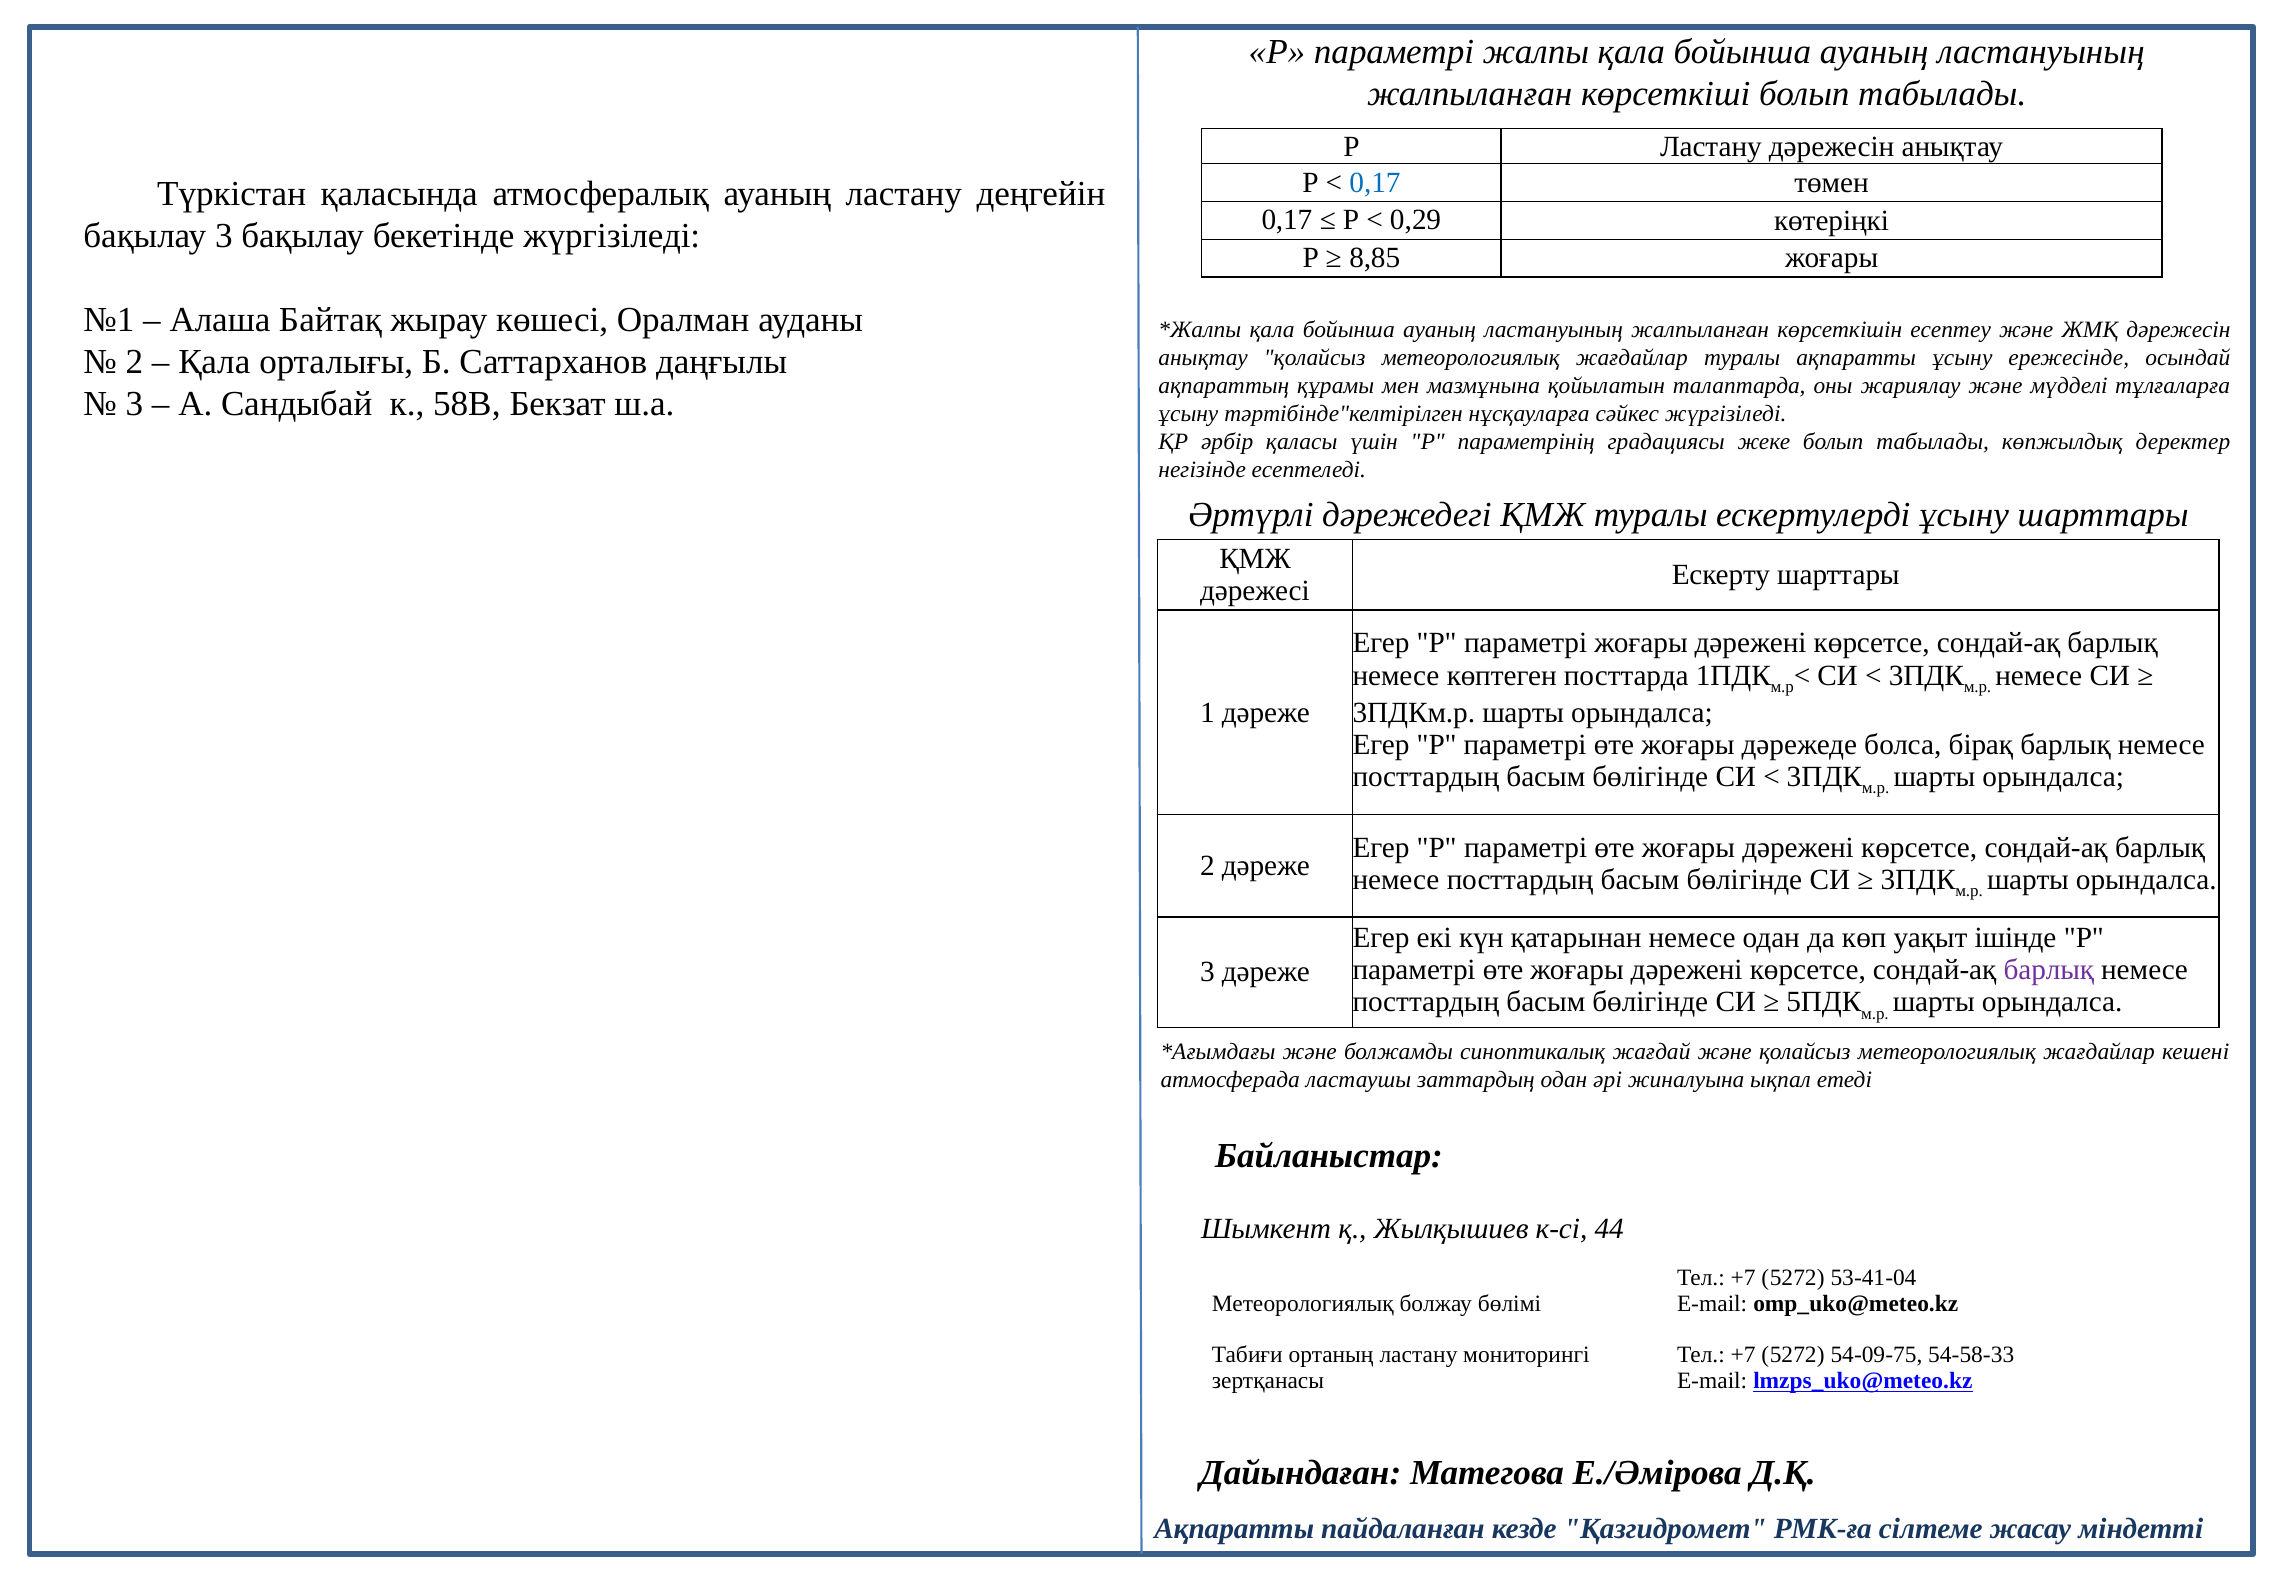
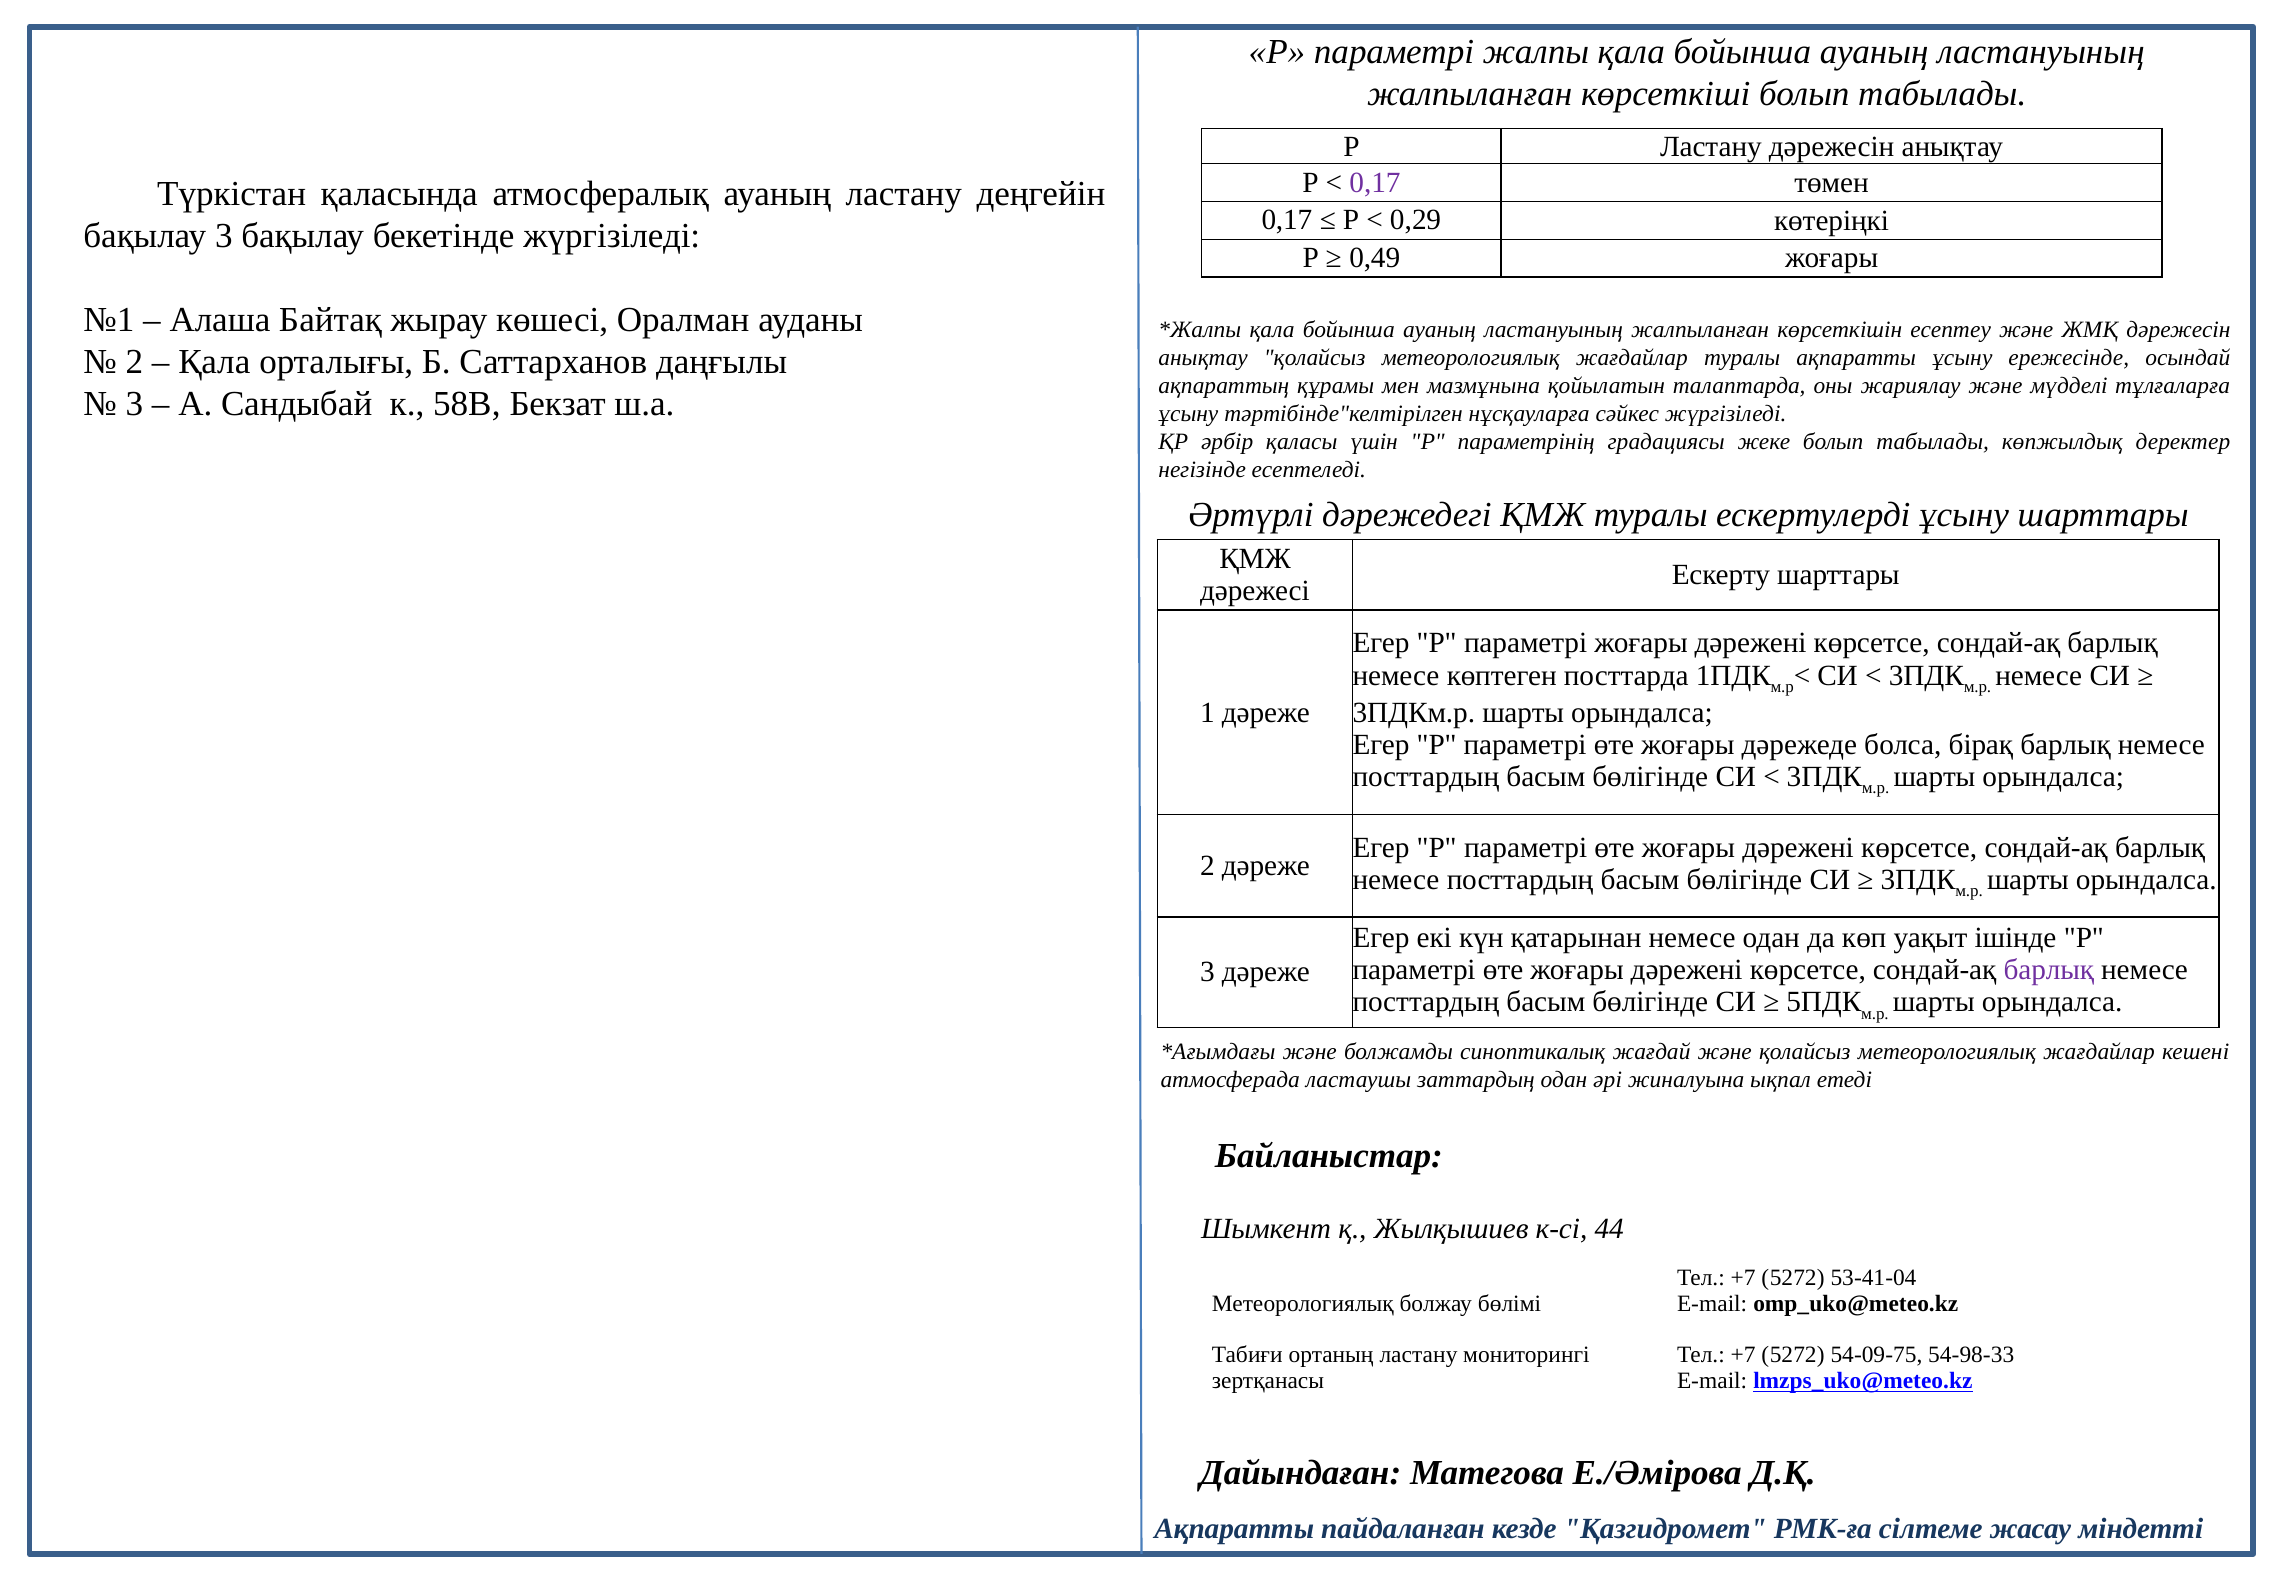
0,17 at (1375, 182) colour: blue -> purple
8,85: 8,85 -> 0,49
54-58-33: 54-58-33 -> 54-98-33
